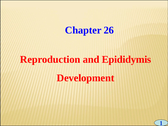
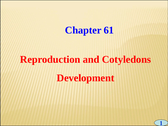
26: 26 -> 61
Epididymis: Epididymis -> Cotyledons
